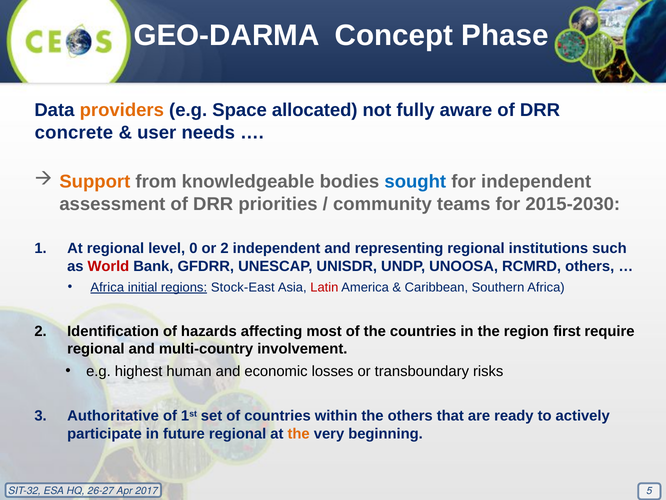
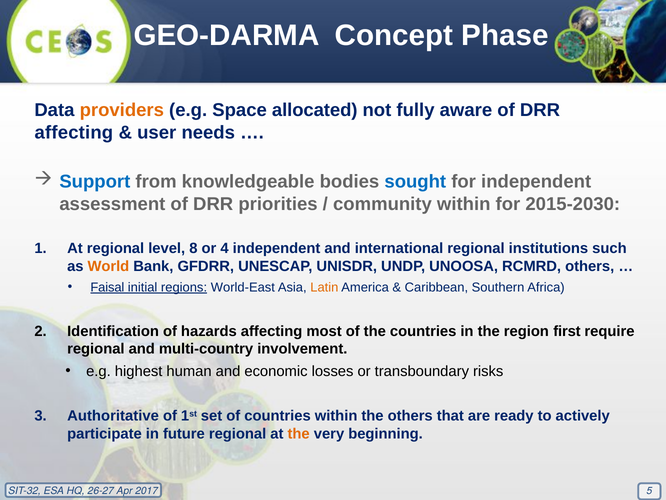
concrete at (74, 132): concrete -> affecting
Support colour: orange -> blue
community teams: teams -> within
0: 0 -> 8
or 2: 2 -> 4
representing: representing -> international
World colour: red -> orange
Africa at (107, 287): Africa -> Faisal
Stock-East: Stock-East -> World-East
Latin colour: red -> orange
